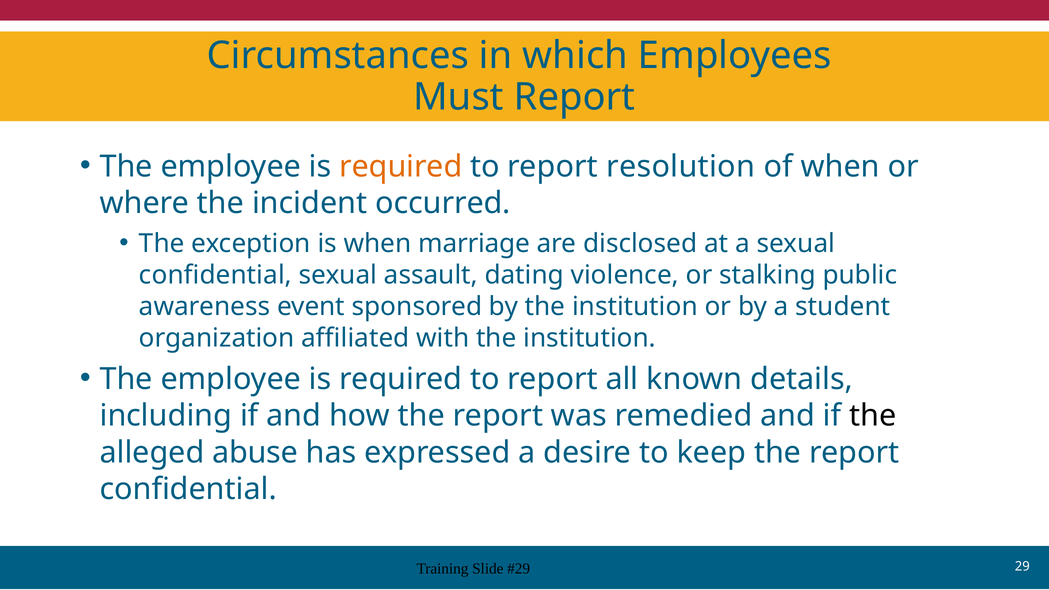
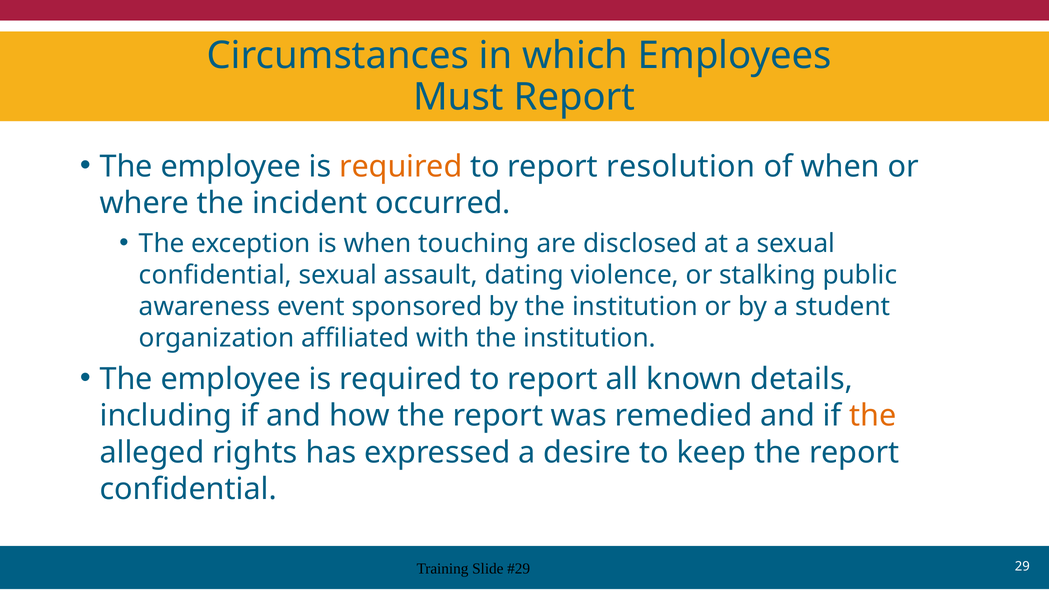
marriage: marriage -> touching
the at (873, 416) colour: black -> orange
abuse: abuse -> rights
